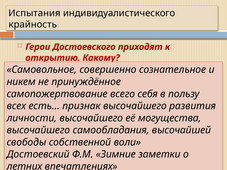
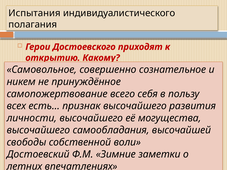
крайность: крайность -> полагания
